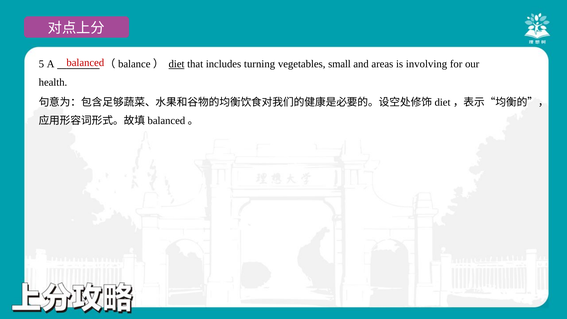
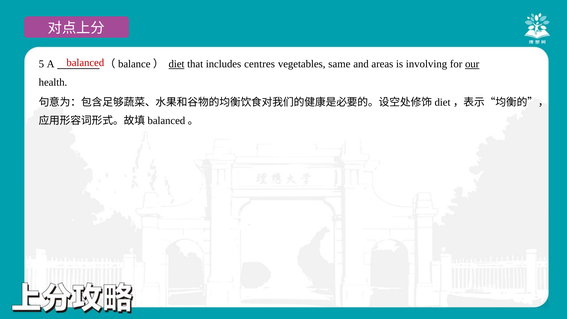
turning: turning -> centres
small: small -> same
our underline: none -> present
